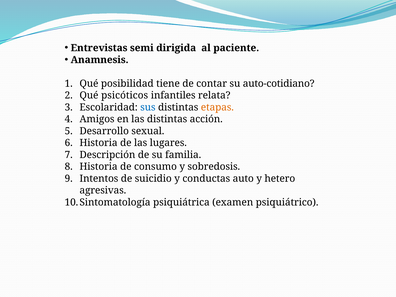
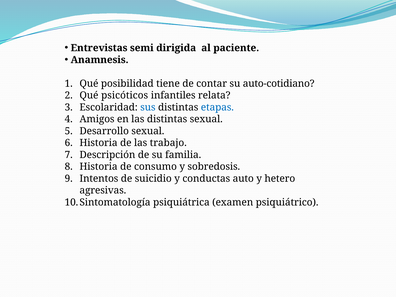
etapas colour: orange -> blue
distintas acción: acción -> sexual
lugares: lugares -> trabajo
